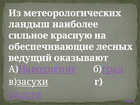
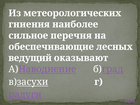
ландыш: ландыш -> гниения
красную: красную -> перечня
